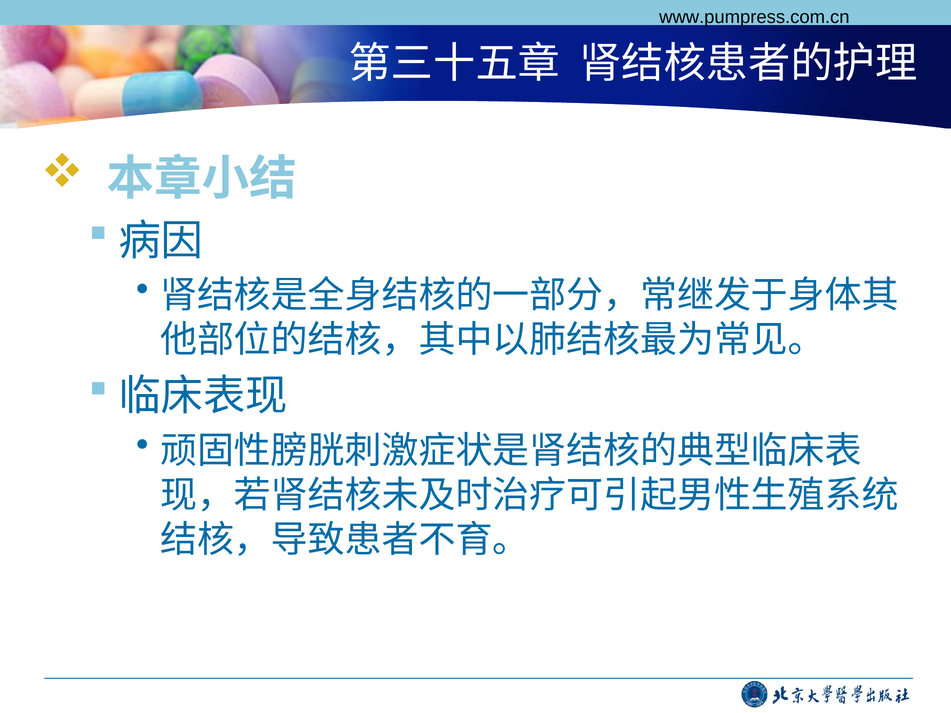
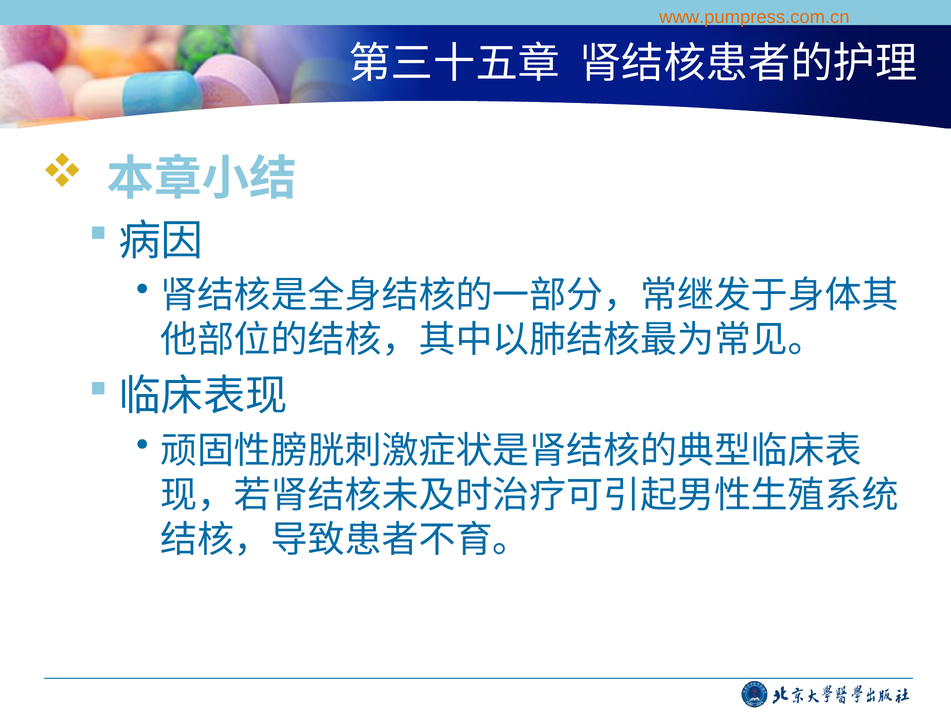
www.pumpress.com.cn colour: black -> orange
